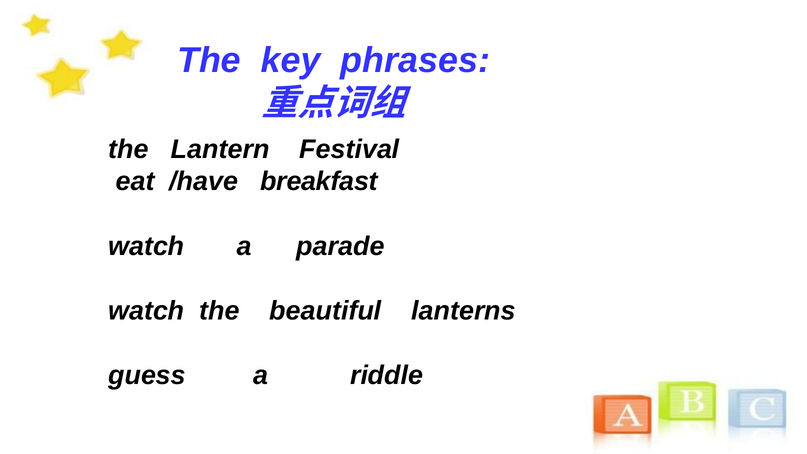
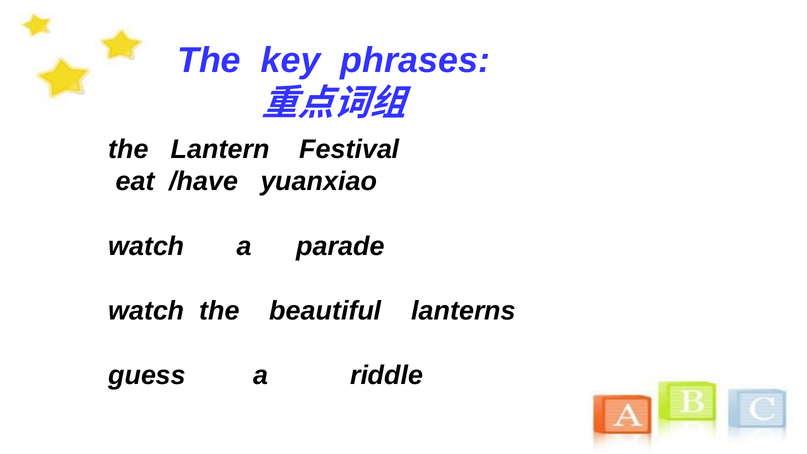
breakfast: breakfast -> yuanxiao
